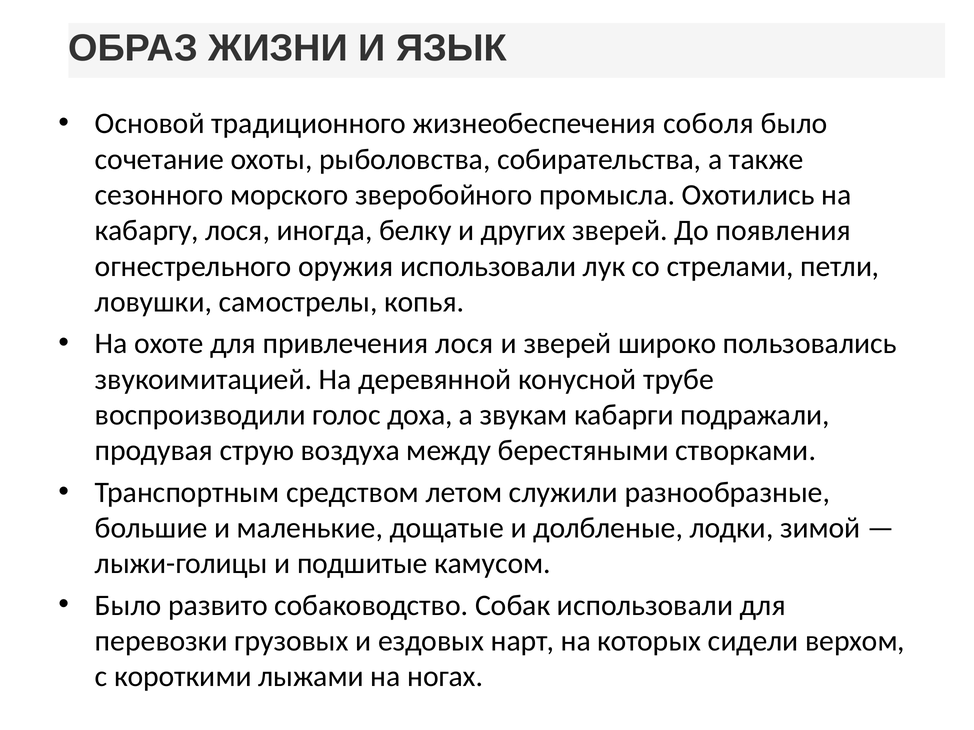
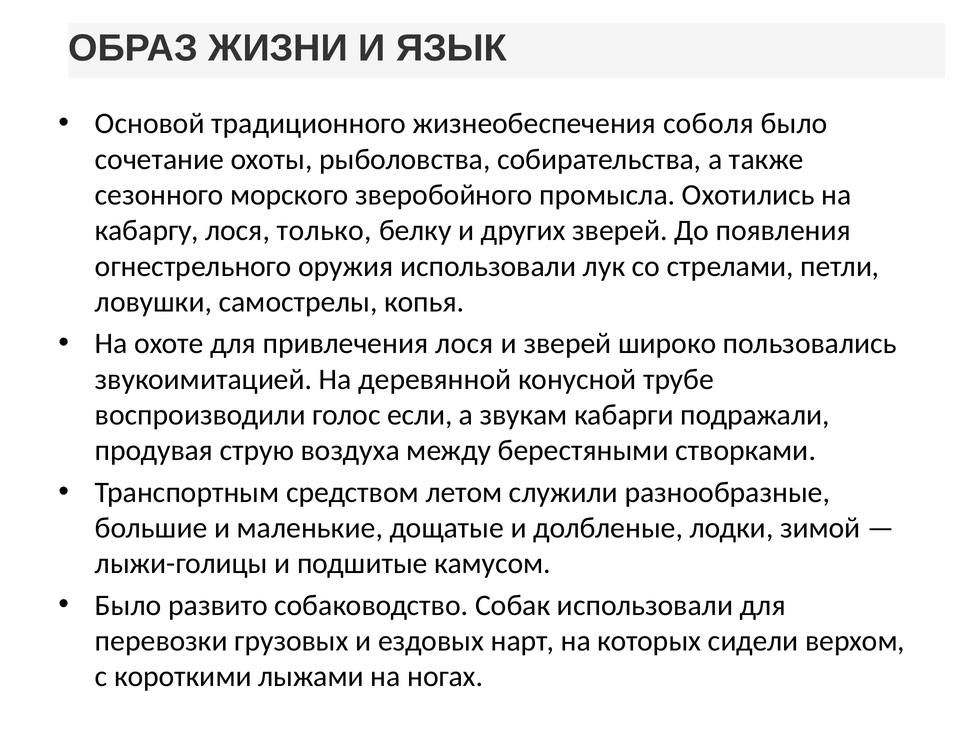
иногда: иногда -> только
доха: доха -> если
